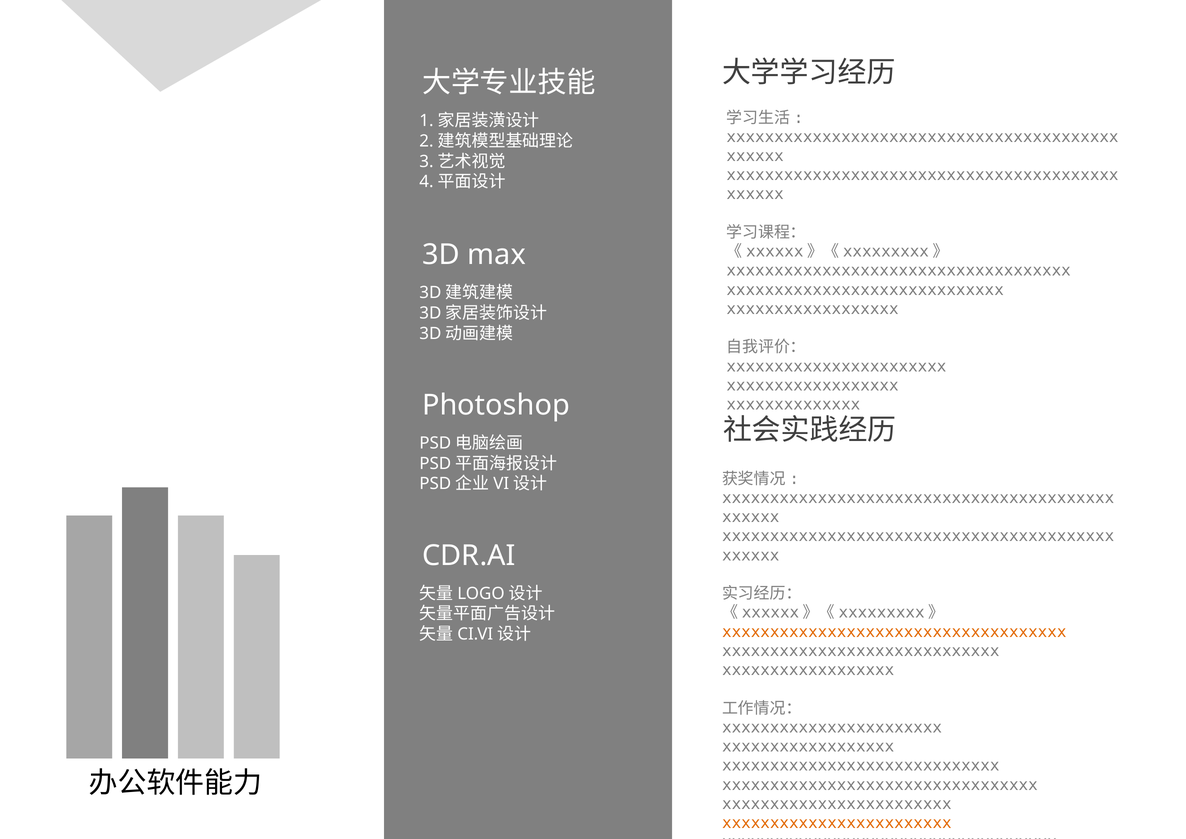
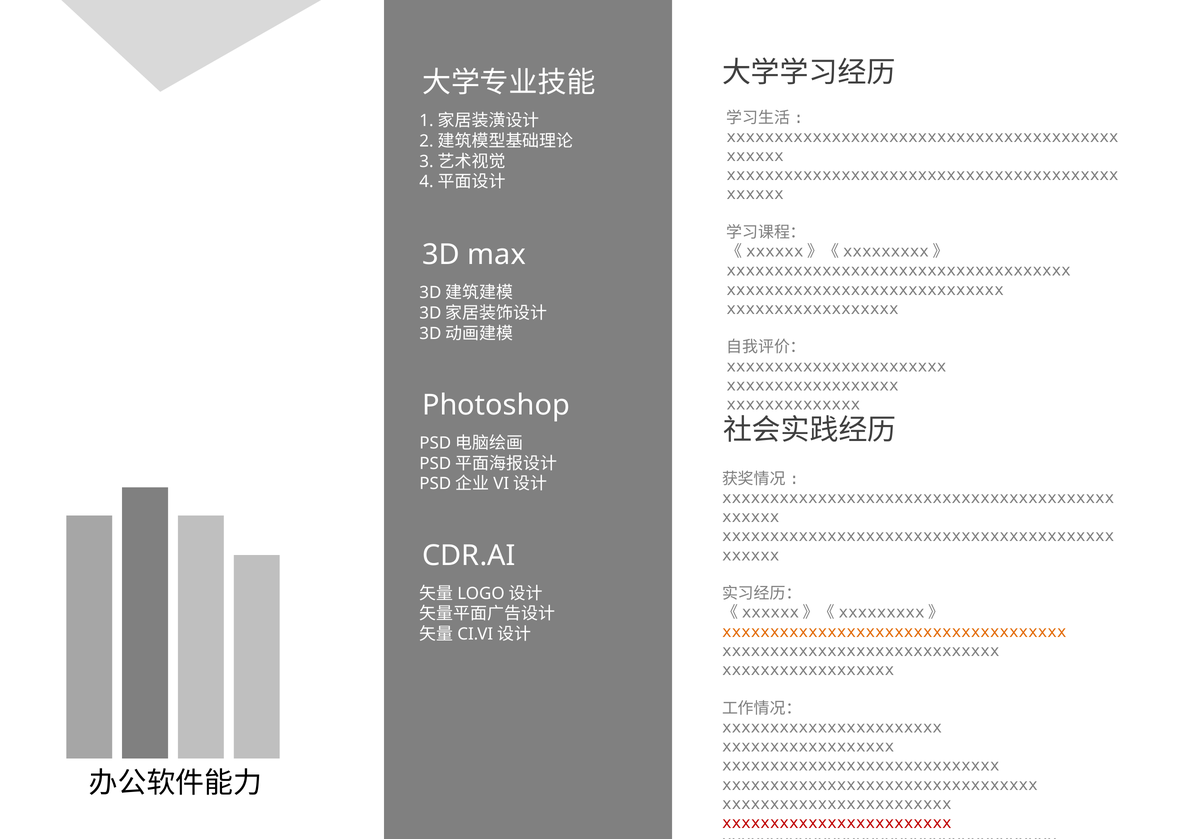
xxxxxxxxxxxxxxxxxxxxxxxx at (837, 823) colour: orange -> red
